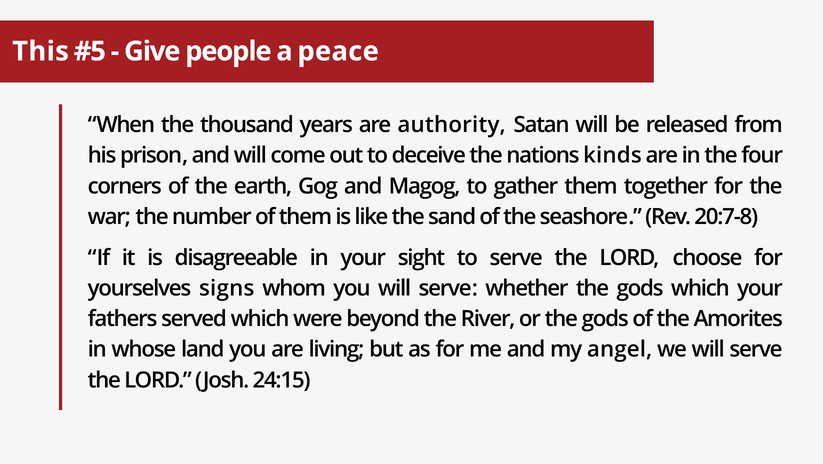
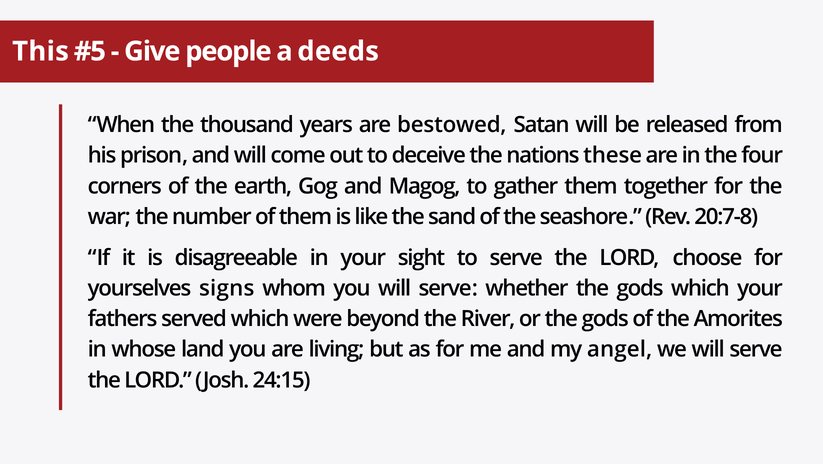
peace: peace -> deeds
authority: authority -> bestowed
kinds: kinds -> these
